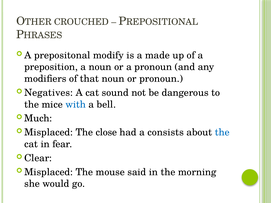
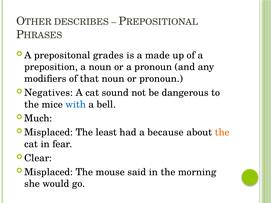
CROUCHED: CROUCHED -> DESCRIBES
modify: modify -> grades
close: close -> least
consists: consists -> because
the at (222, 133) colour: blue -> orange
